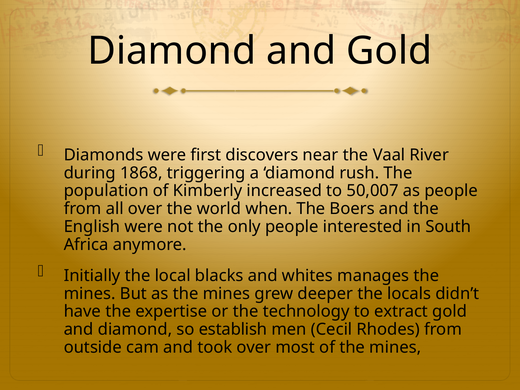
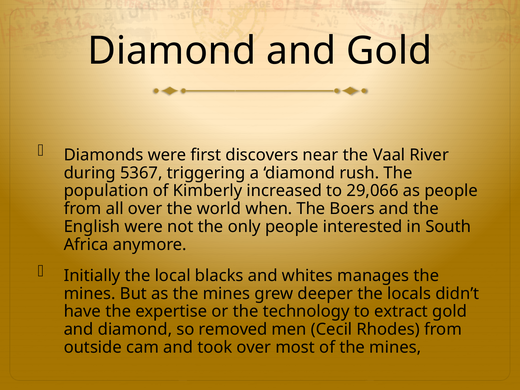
1868: 1868 -> 5367
50,007: 50,007 -> 29,066
establish: establish -> removed
